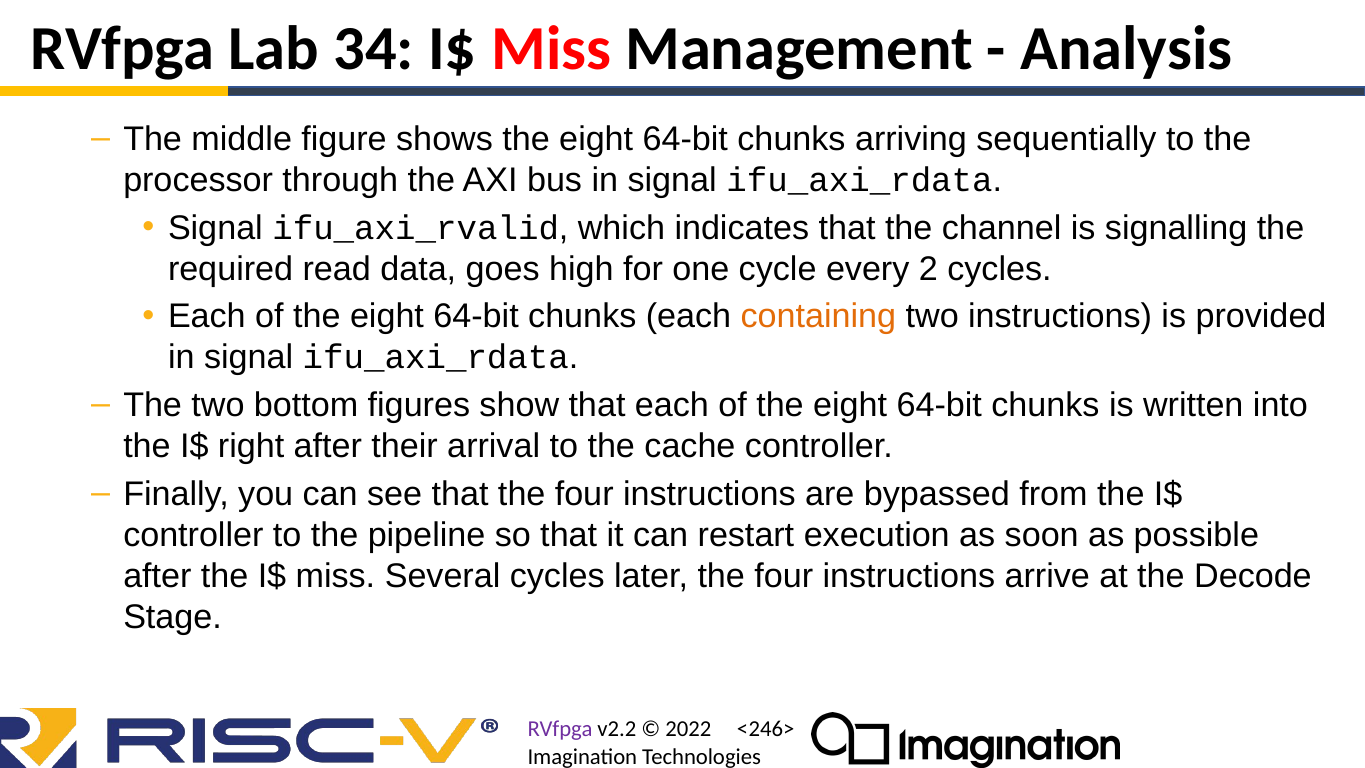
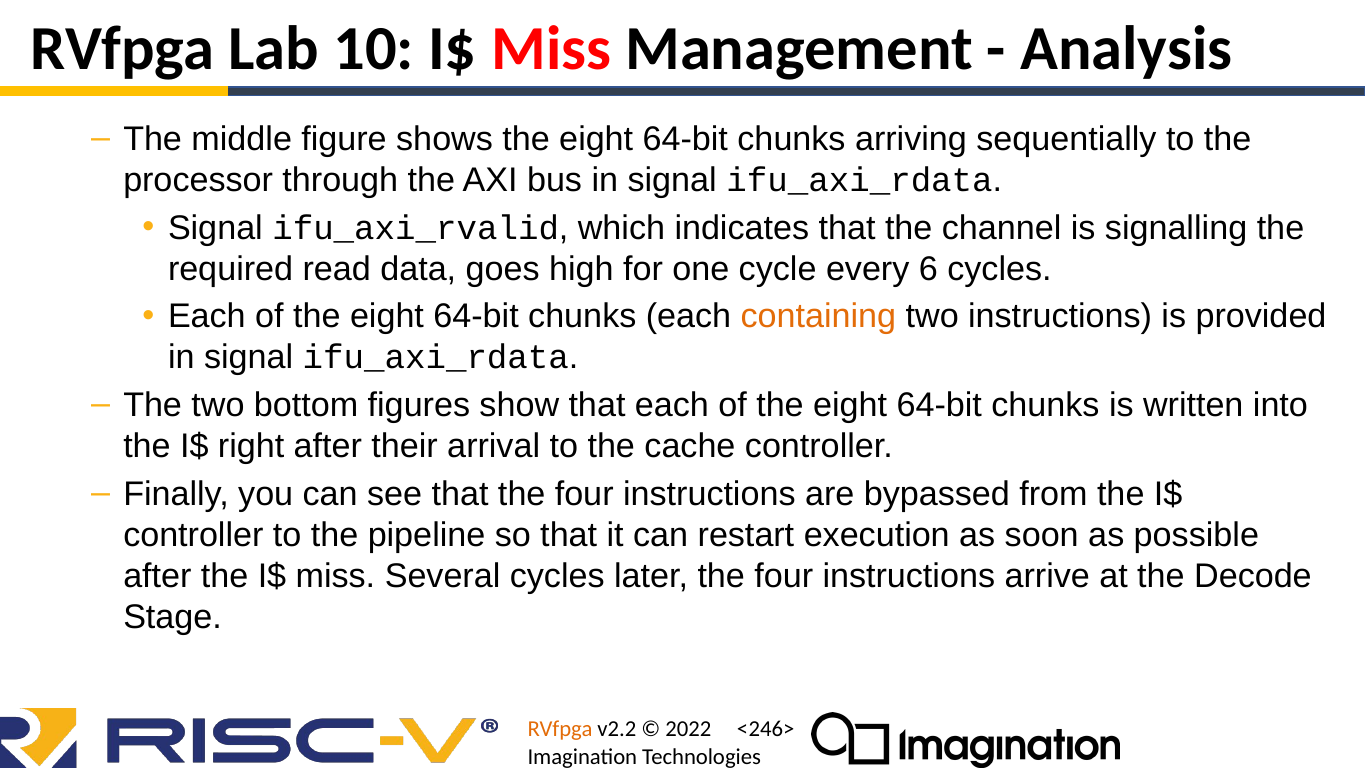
34: 34 -> 10
2: 2 -> 6
RVfpga at (560, 729) colour: purple -> orange
